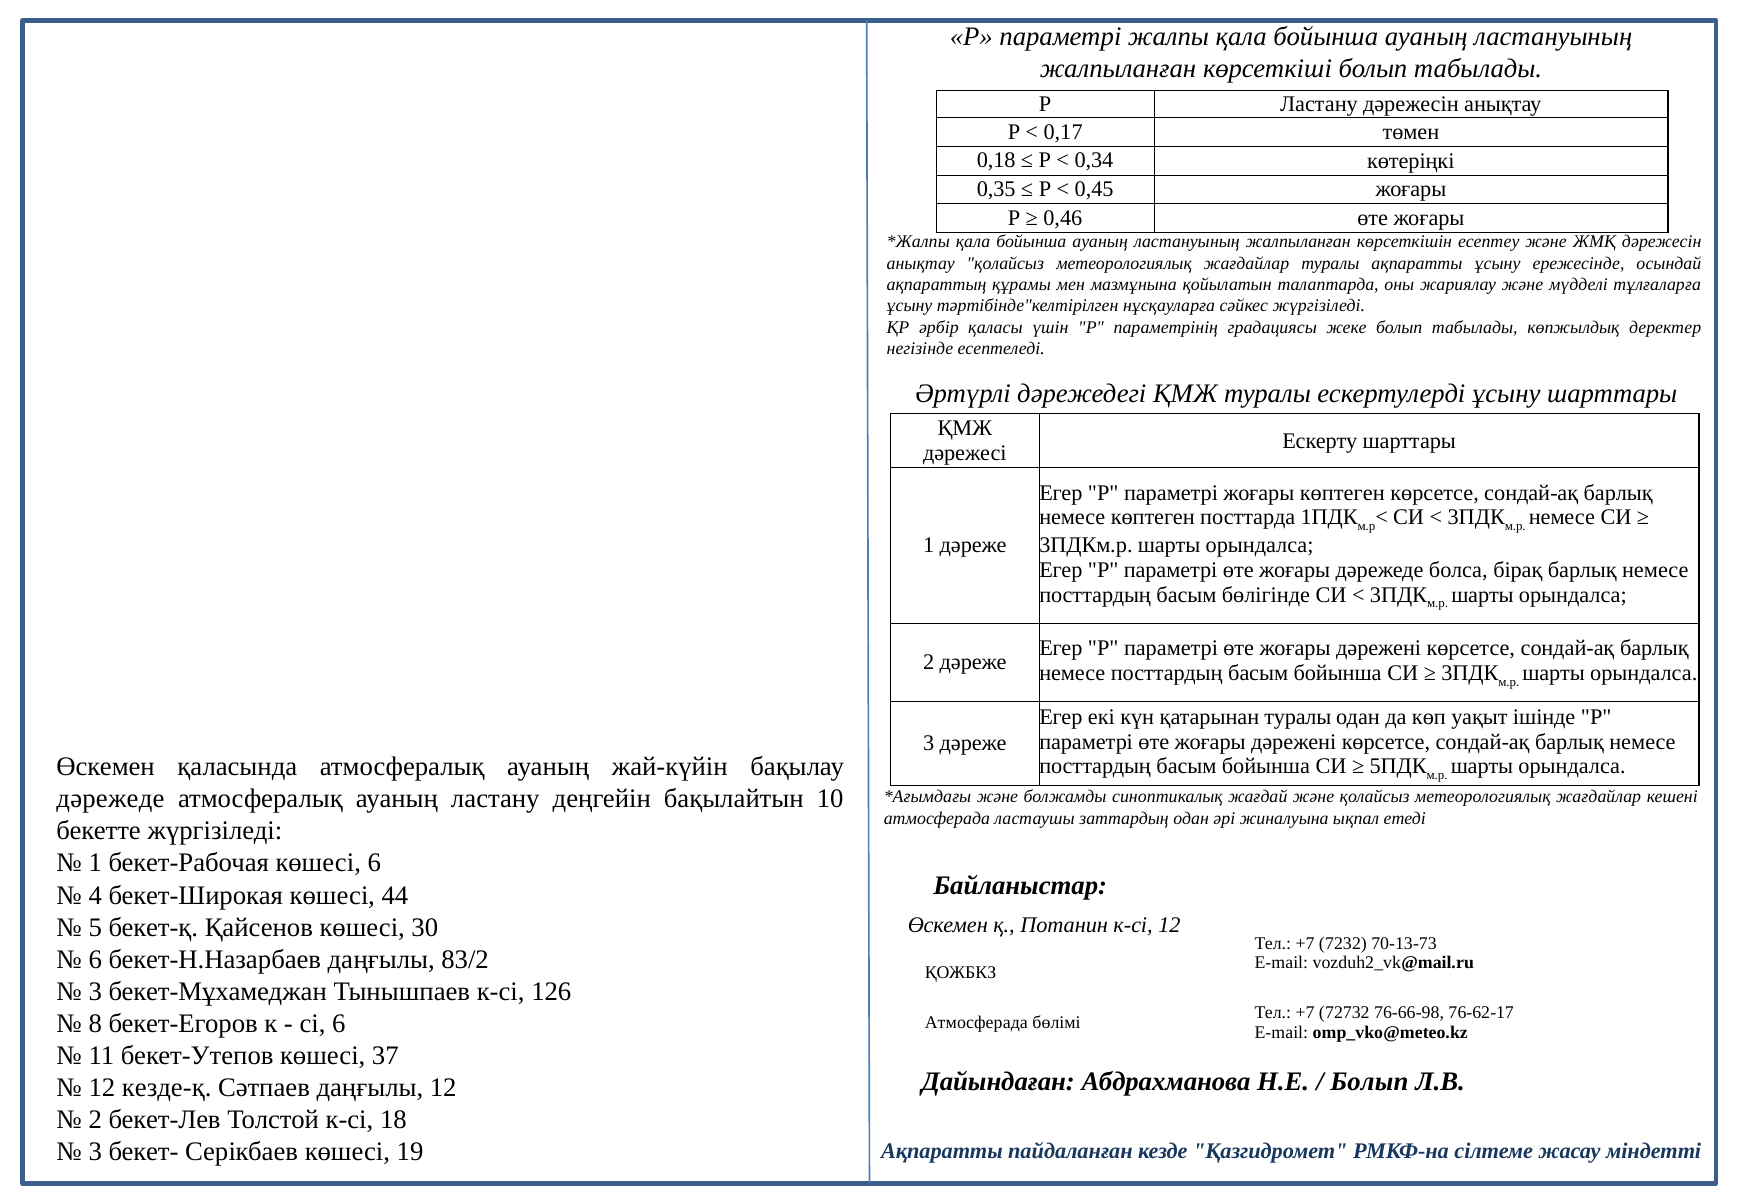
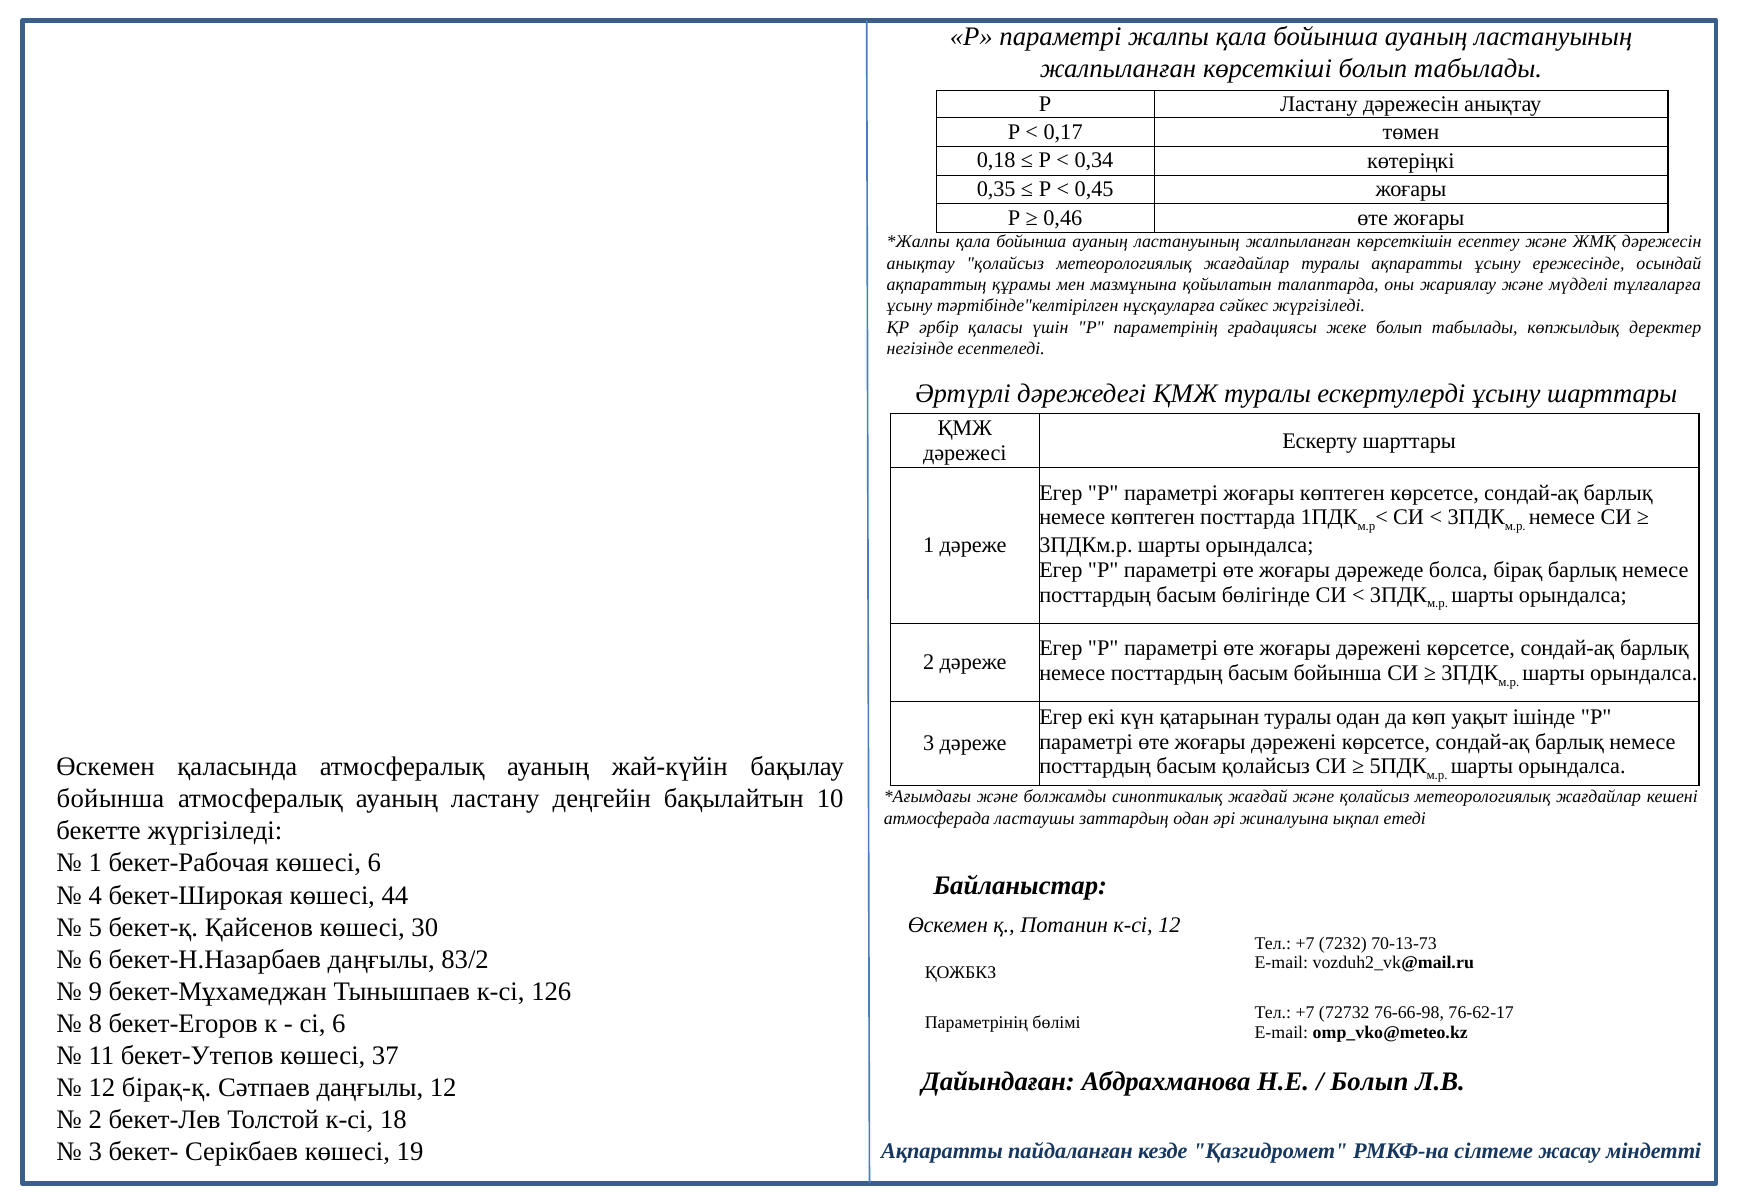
бойынша at (1266, 766): бойынша -> қолайсыз
дәрежеде at (110, 799): дәрежеде -> бойынша
3 at (95, 991): 3 -> 9
Атмосферада at (976, 1023): Атмосферада -> Параметрінің
кезде-қ: кезде-қ -> бірақ-қ
